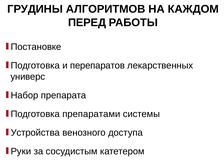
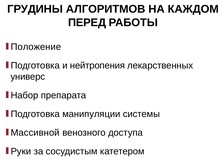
Постановке: Постановке -> Положение
перепаратов: перепаратов -> нейтропения
препаратами: препаратами -> манипуляции
Устройства: Устройства -> Массивной
